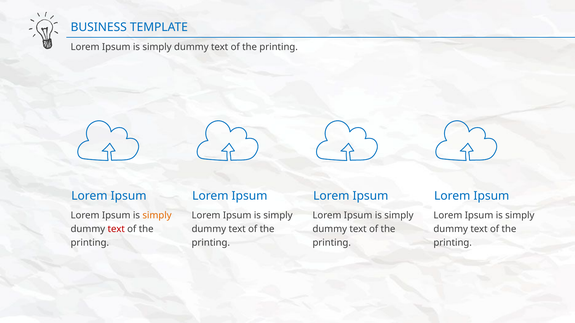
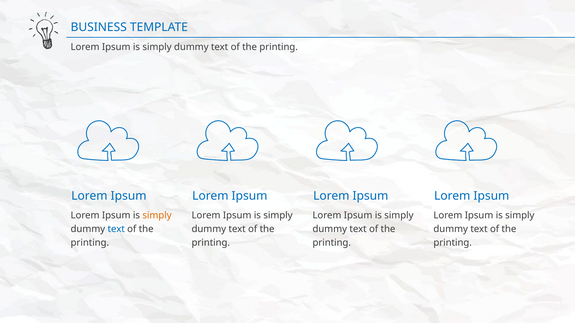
text at (116, 229) colour: red -> blue
